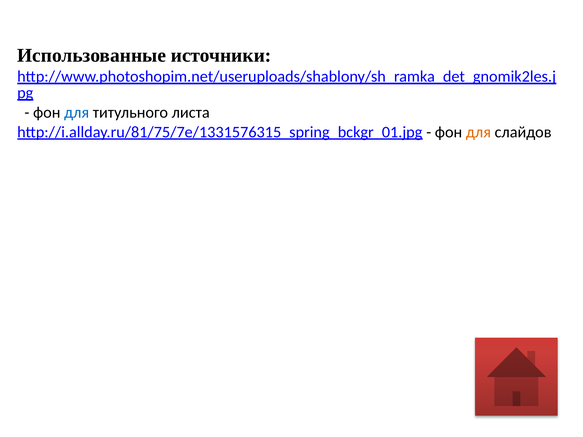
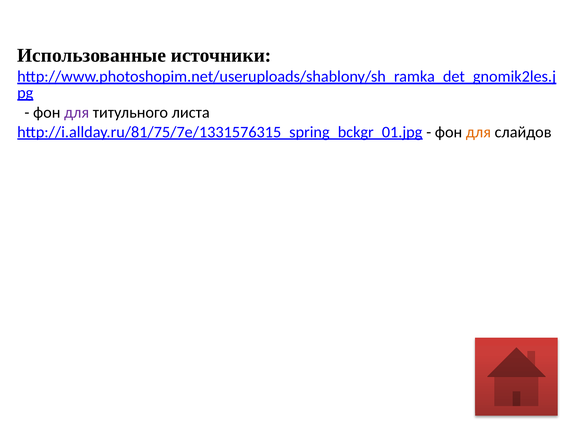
для at (77, 113) colour: blue -> purple
